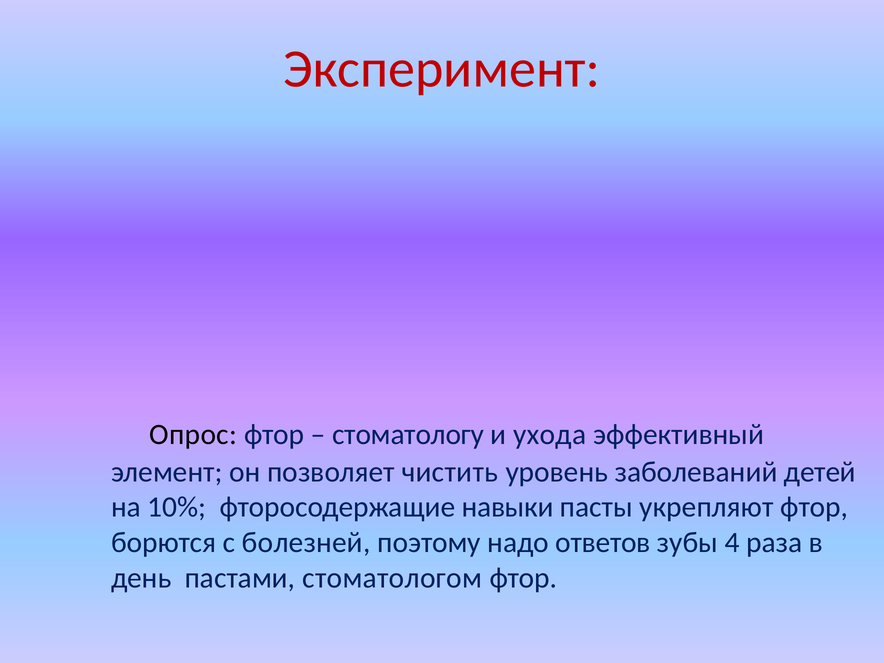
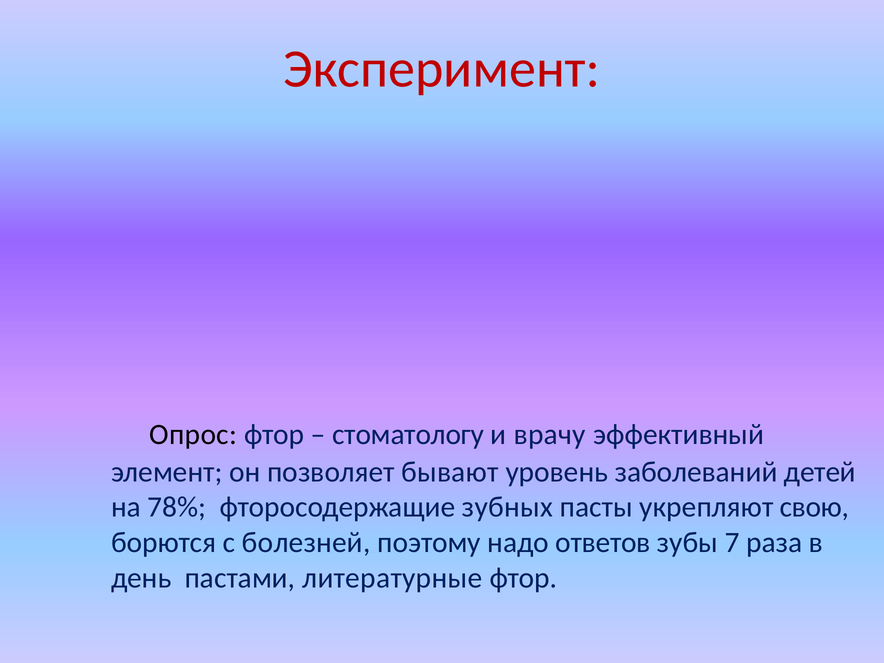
ухода: ухода -> врачу
чистить: чистить -> бывают
10%: 10% -> 78%
навыки: навыки -> зубных
укрепляют фтор: фтор -> свою
4: 4 -> 7
стоматологом: стоматологом -> литературные
